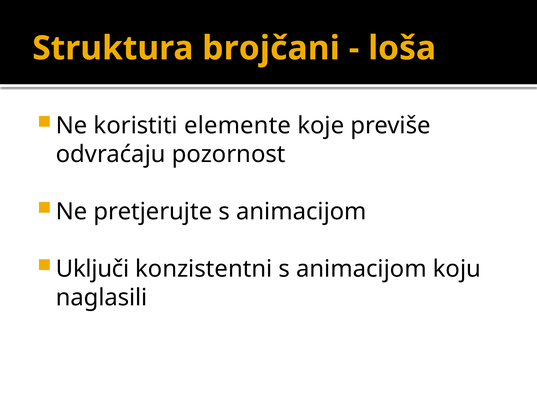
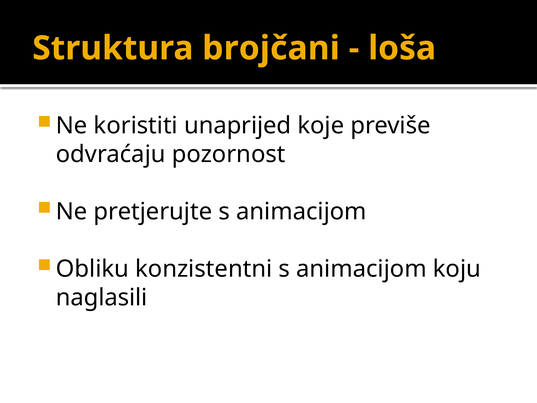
elemente: elemente -> unaprijed
Uključi: Uključi -> Obliku
